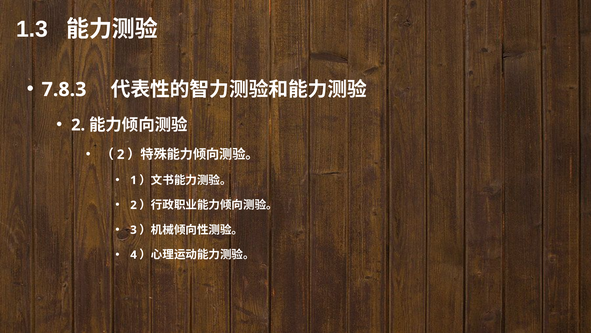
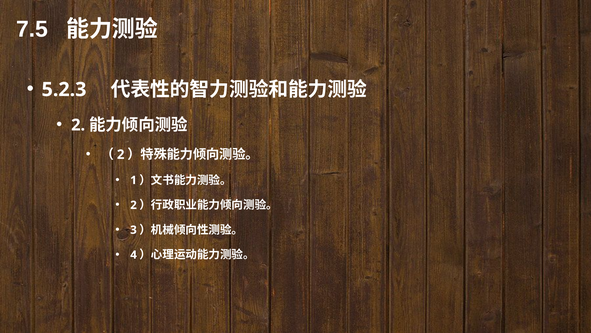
1.3: 1.3 -> 7.5
7.8.3: 7.8.3 -> 5.2.3
